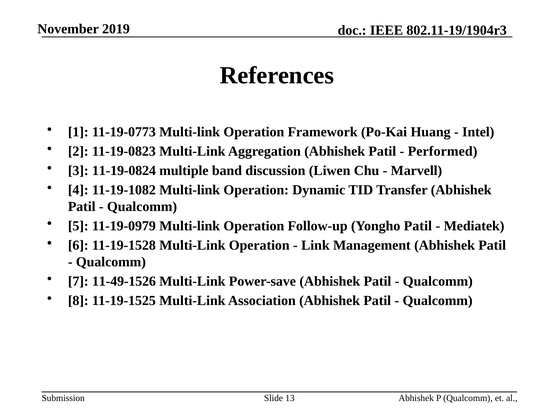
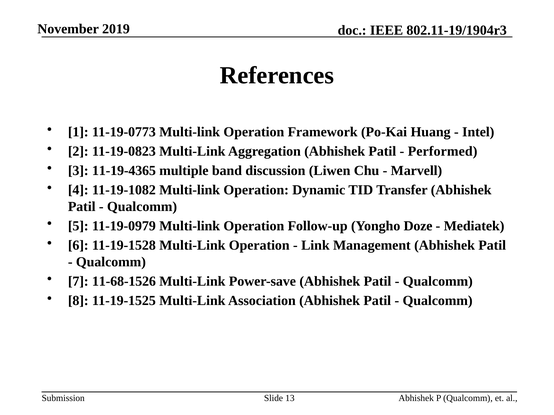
11-19-0824: 11-19-0824 -> 11-19-4365
Yongho Patil: Patil -> Doze
11-49-1526: 11-49-1526 -> 11-68-1526
